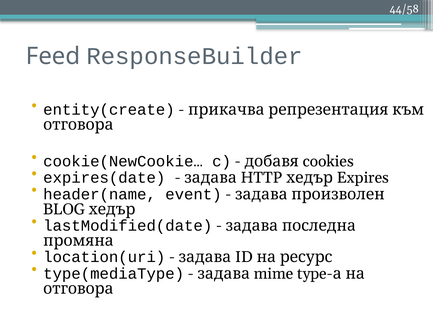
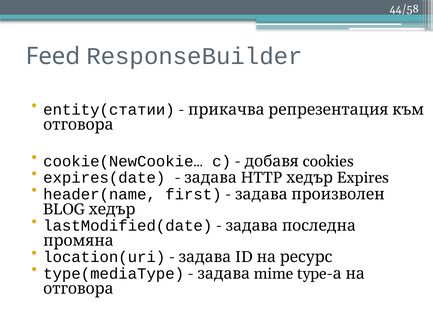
entity(create: entity(create -> entity(статии
event: event -> first
